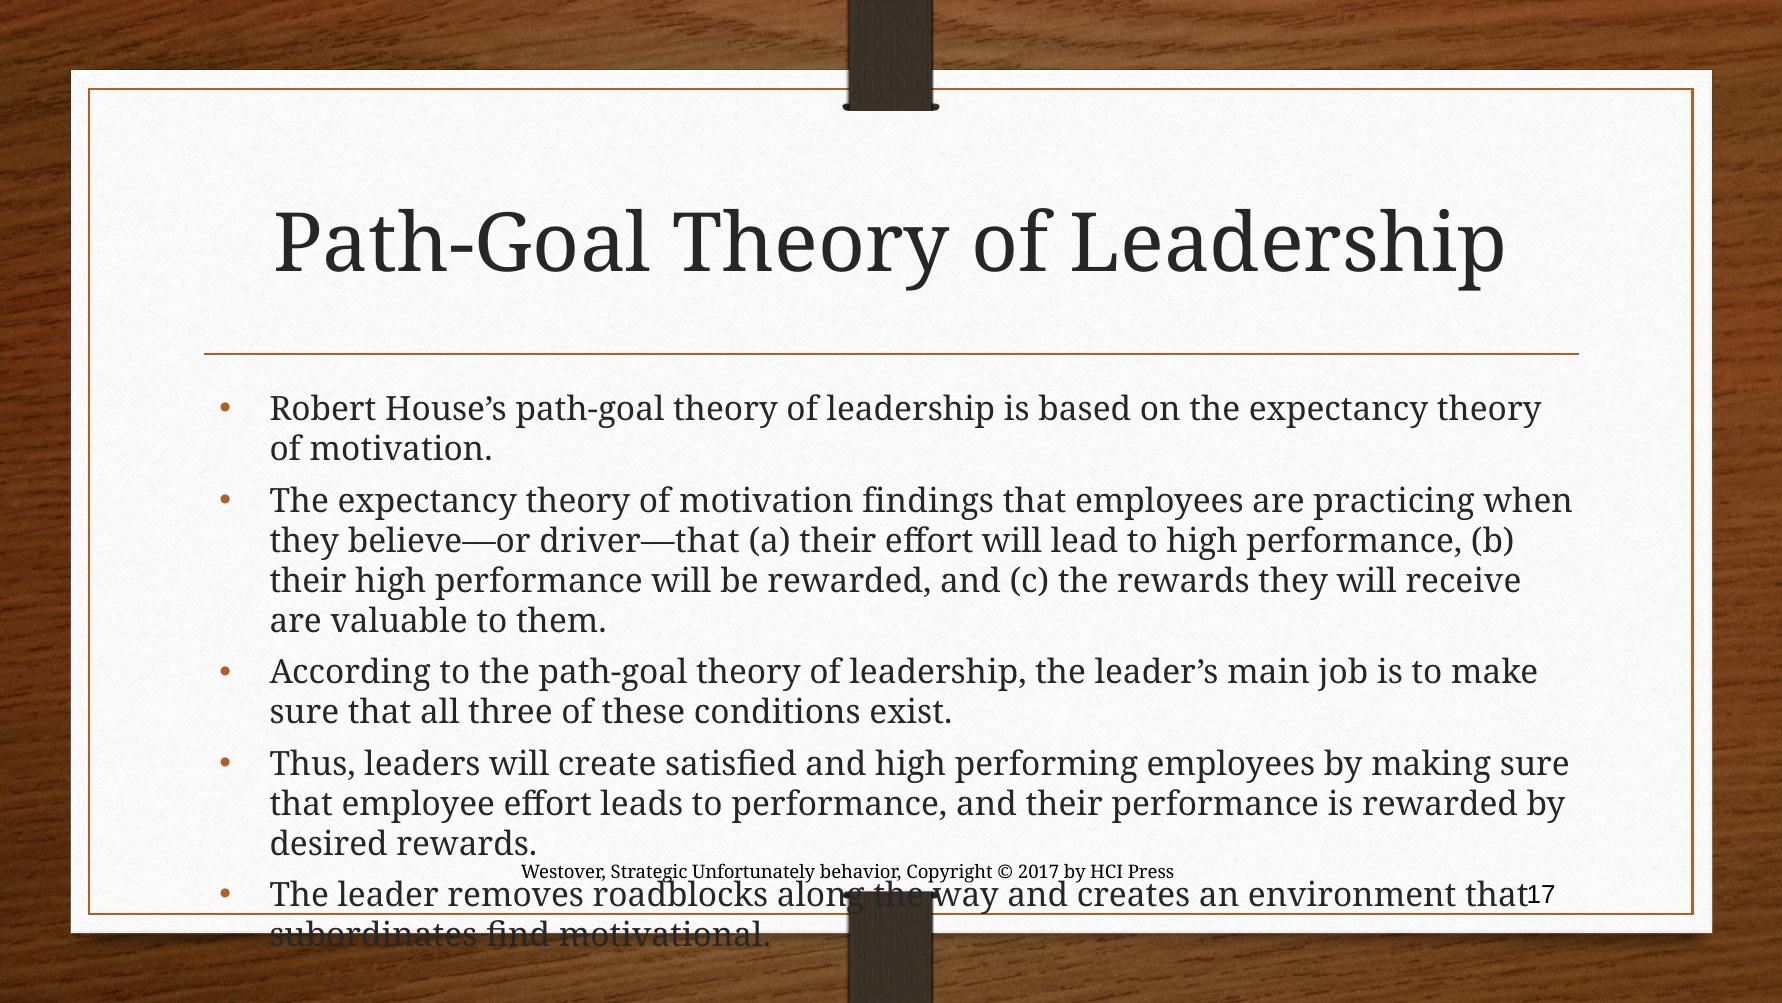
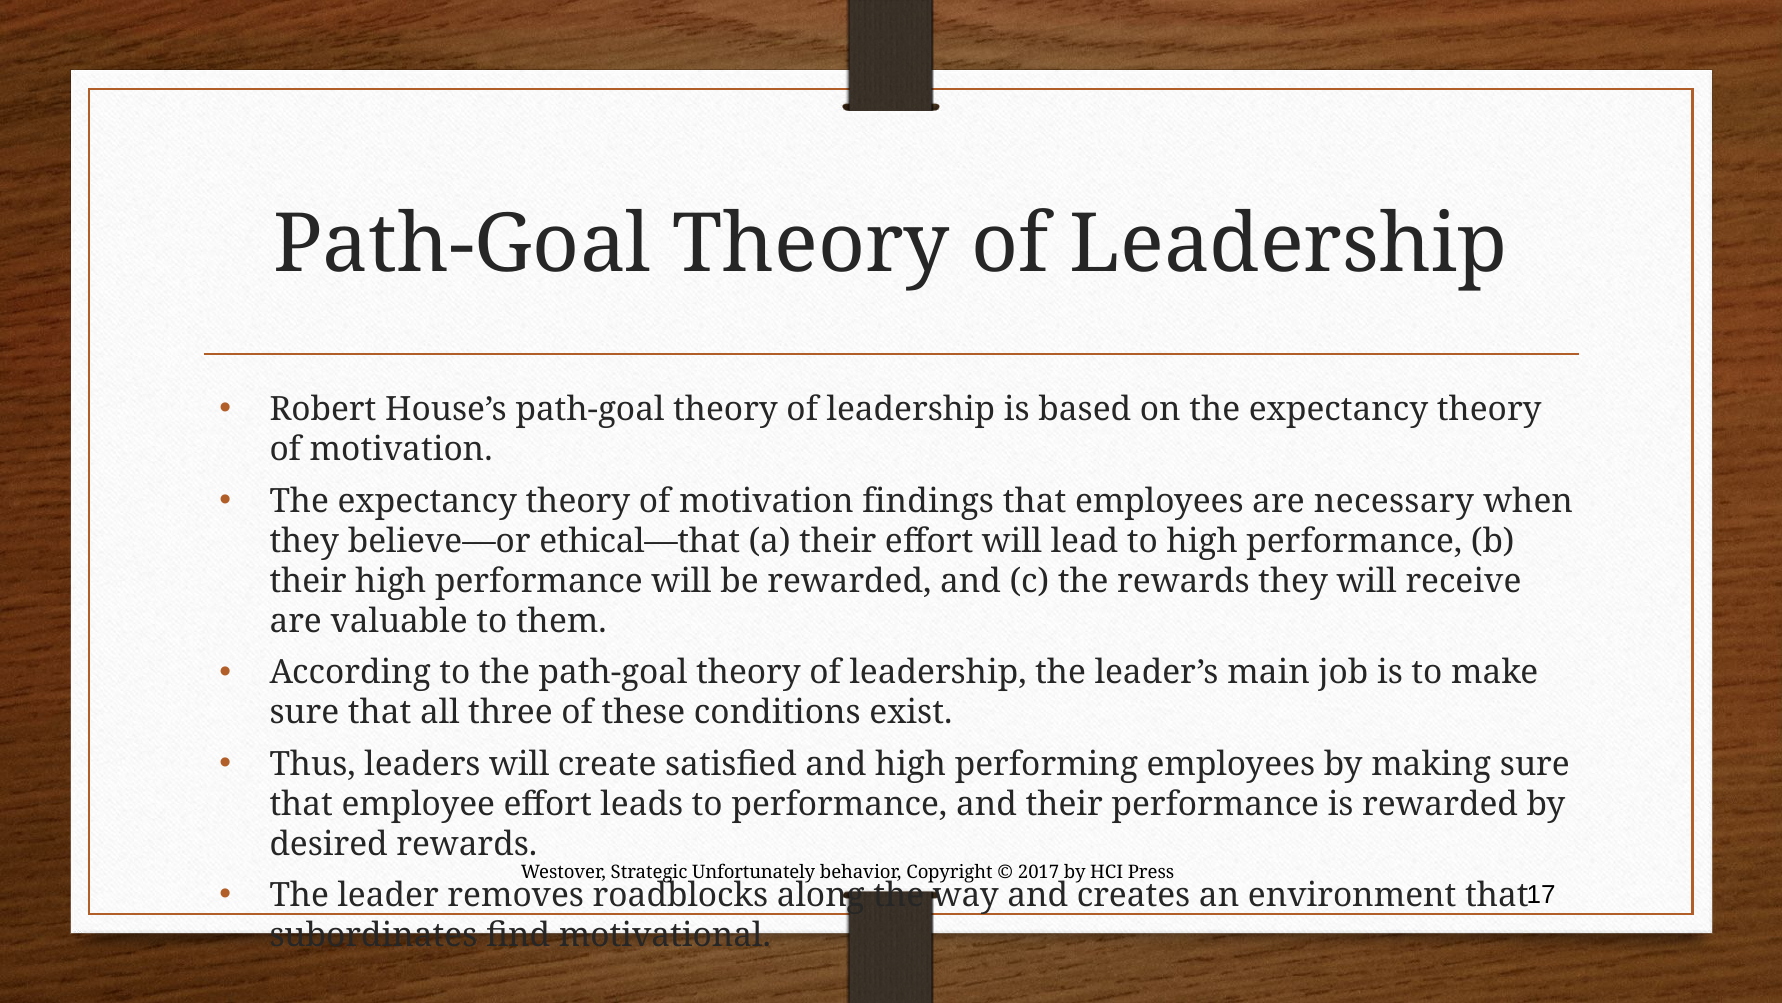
practicing: practicing -> necessary
driver—that: driver—that -> ethical—that
